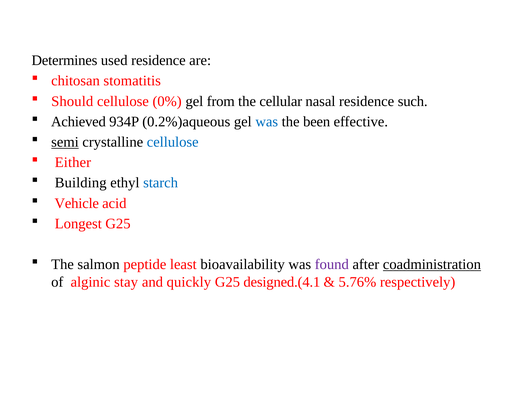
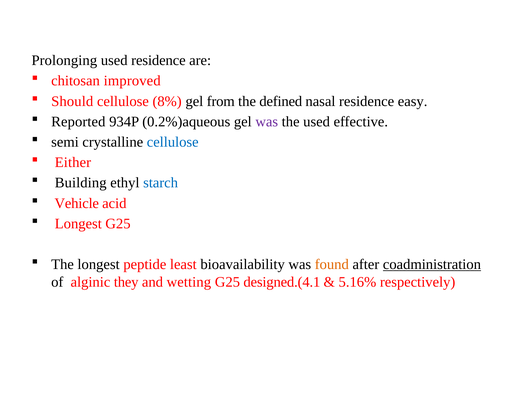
Determines: Determines -> Prolonging
stomatitis: stomatitis -> improved
0%: 0% -> 8%
cellular: cellular -> defined
such: such -> easy
Achieved: Achieved -> Reported
was at (267, 122) colour: blue -> purple
the been: been -> used
semi underline: present -> none
The salmon: salmon -> longest
found colour: purple -> orange
stay: stay -> they
quickly: quickly -> wetting
5.76%: 5.76% -> 5.16%
